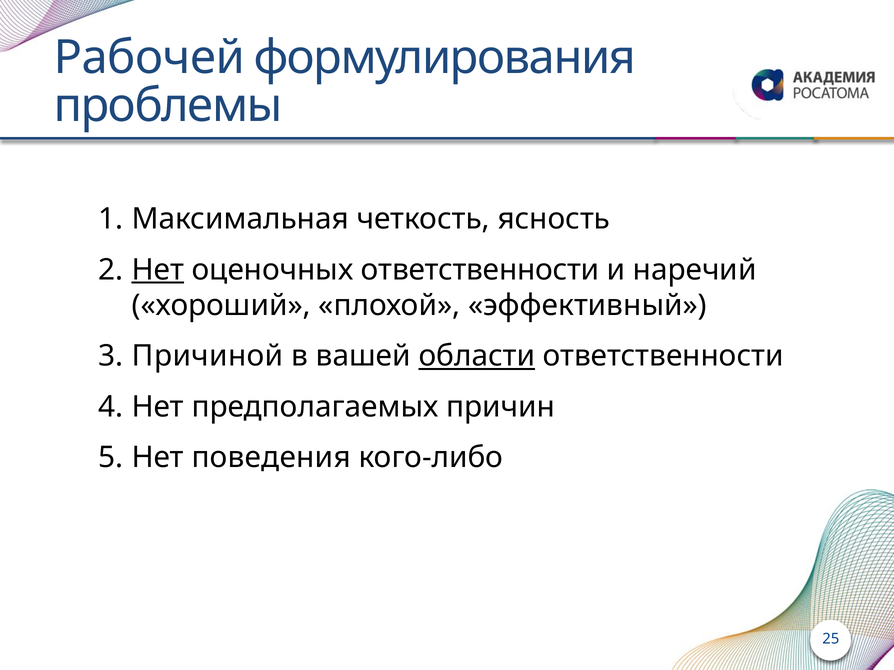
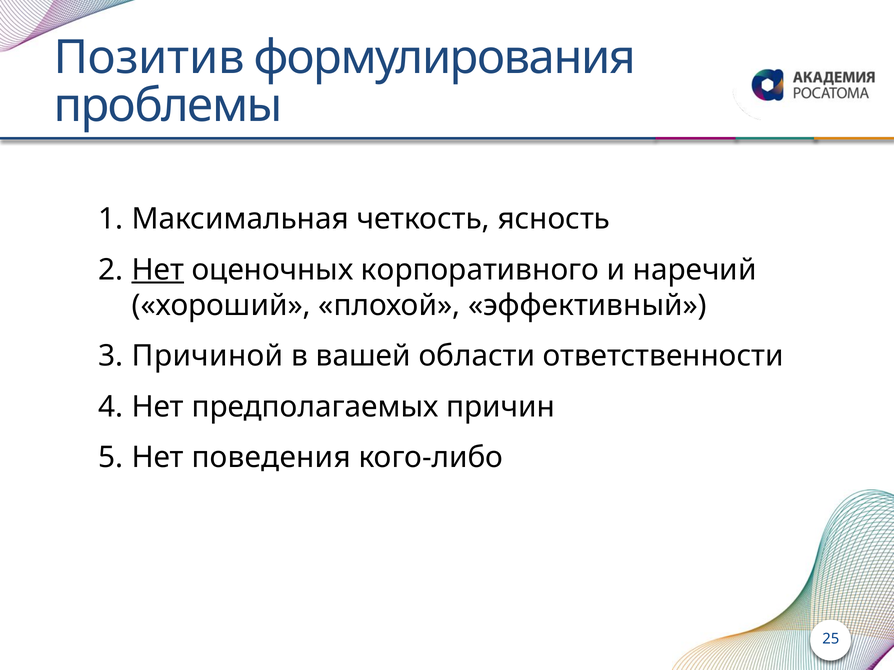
Рабочей: Рабочей -> Позитив
оценочных ответственности: ответственности -> корпоративного
области underline: present -> none
